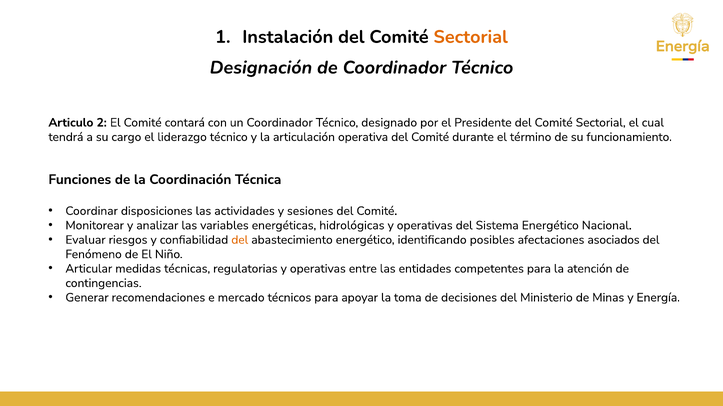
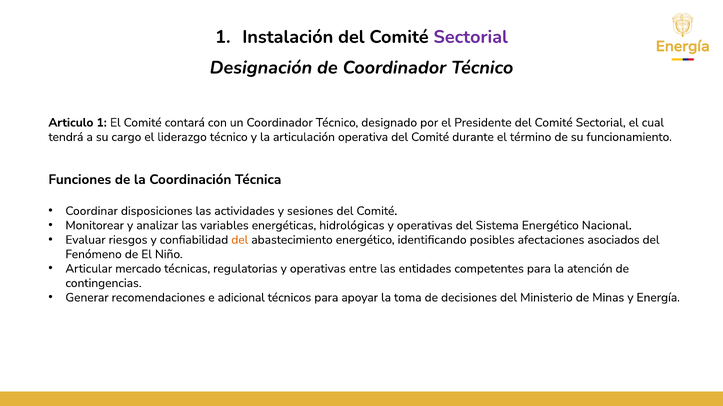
Sectorial at (471, 37) colour: orange -> purple
Articulo 2: 2 -> 1
medidas: medidas -> mercado
mercado: mercado -> adicional
